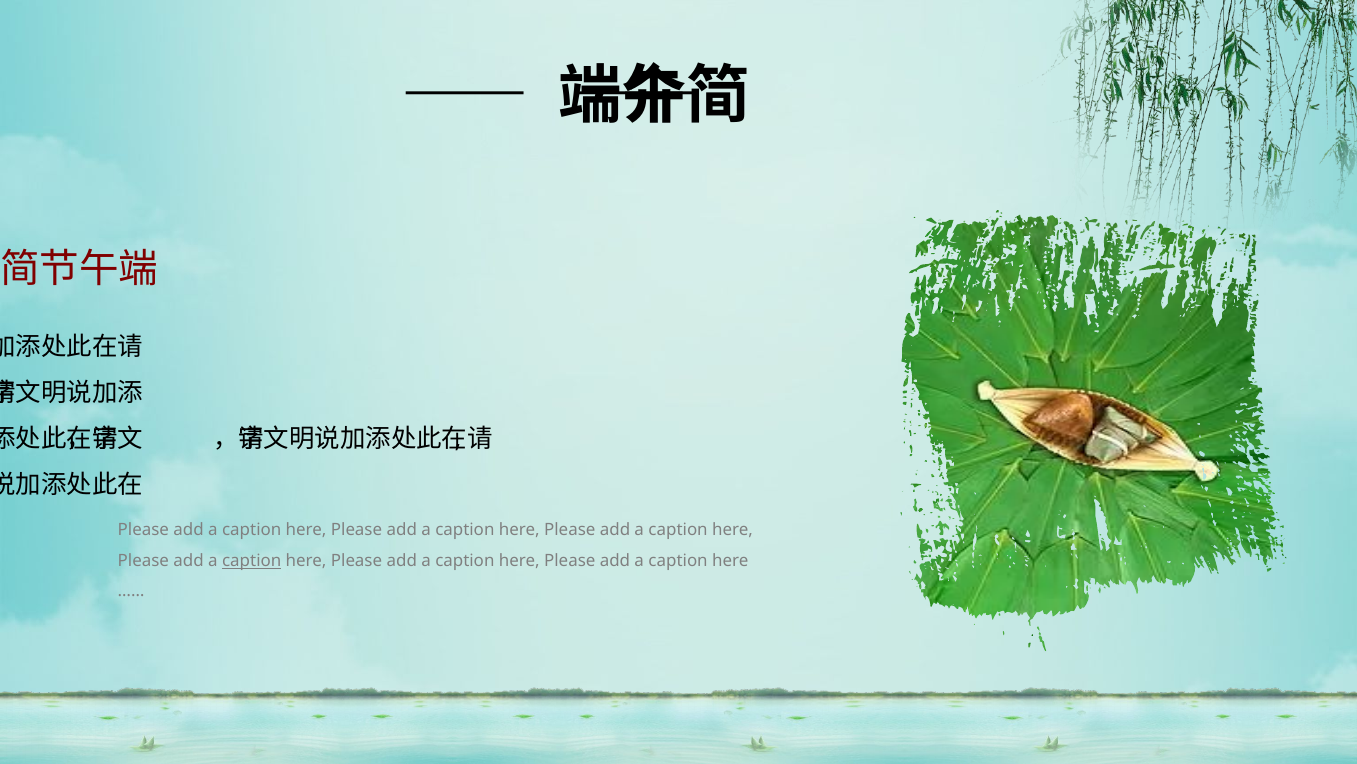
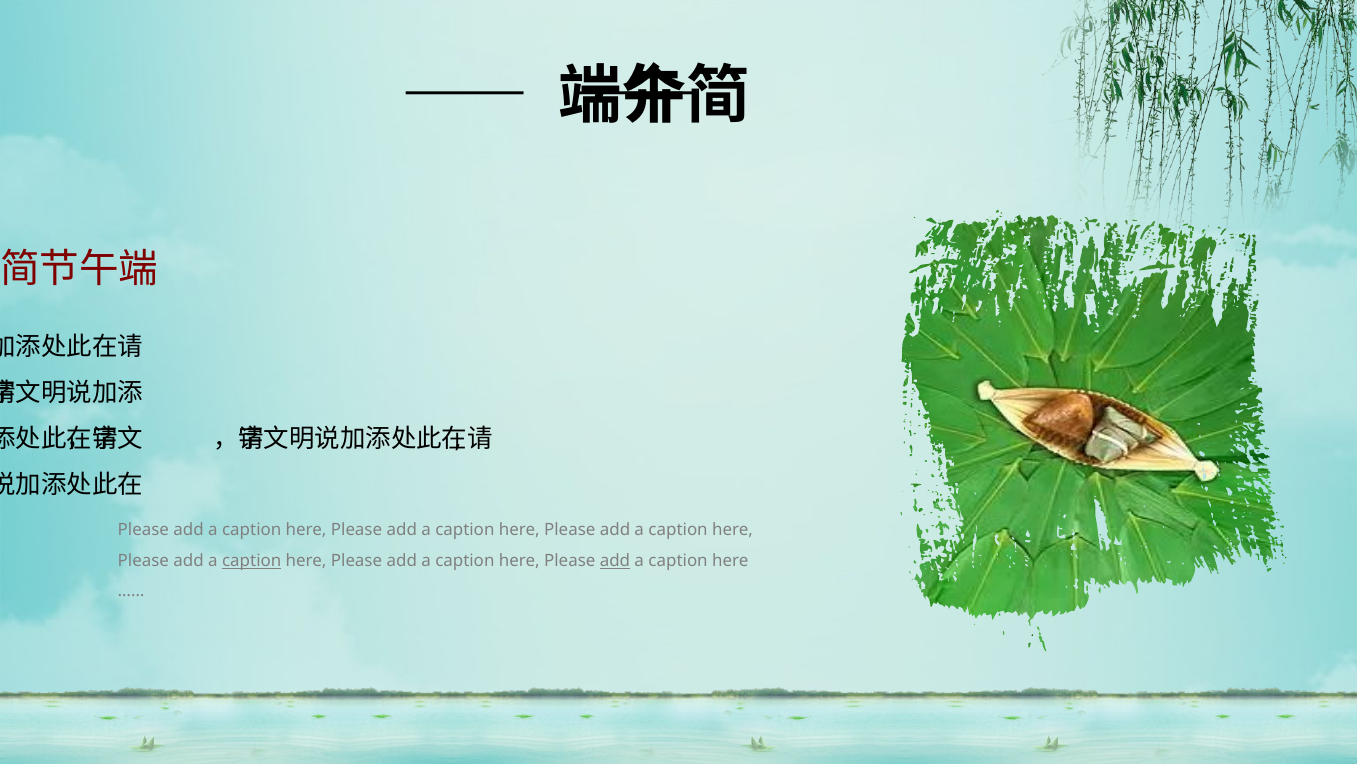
add at (615, 560) underline: none -> present
